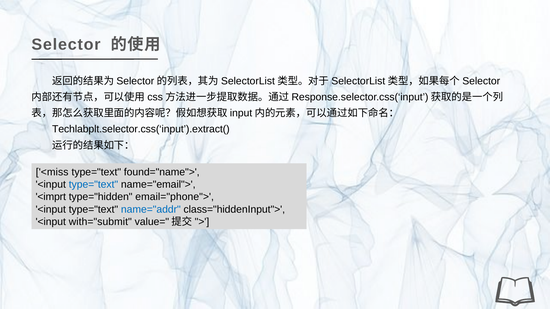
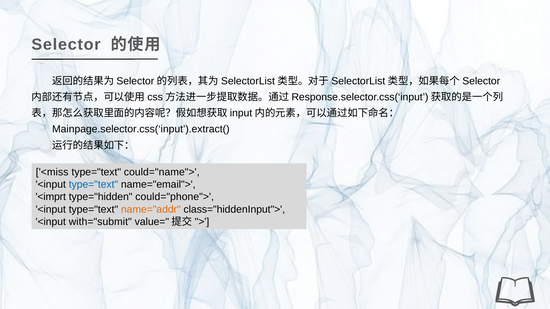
Techlabplt.selector.css(‘input’).extract(: Techlabplt.selector.css(‘input’).extract( -> Mainpage.selector.css(‘input’).extract(
found="name">: found="name"> -> could="name">
email="phone">: email="phone"> -> could="phone">
name="addr colour: blue -> orange
